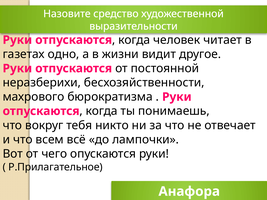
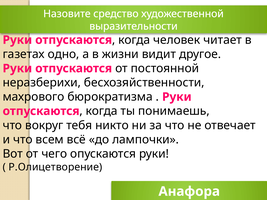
Р.Прилагательное: Р.Прилагательное -> Р.Олицетворение
